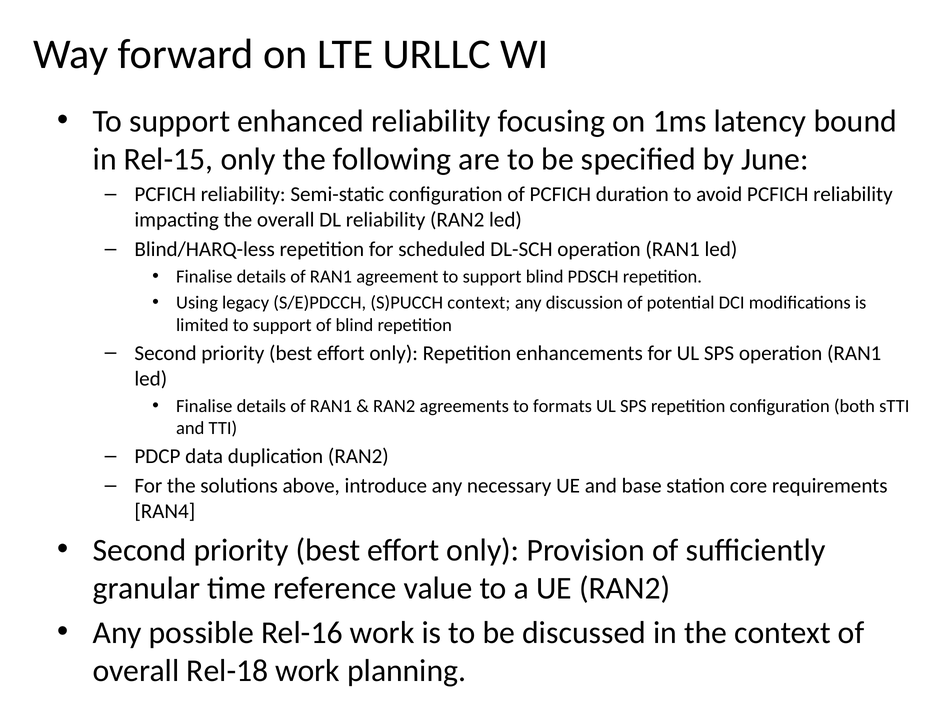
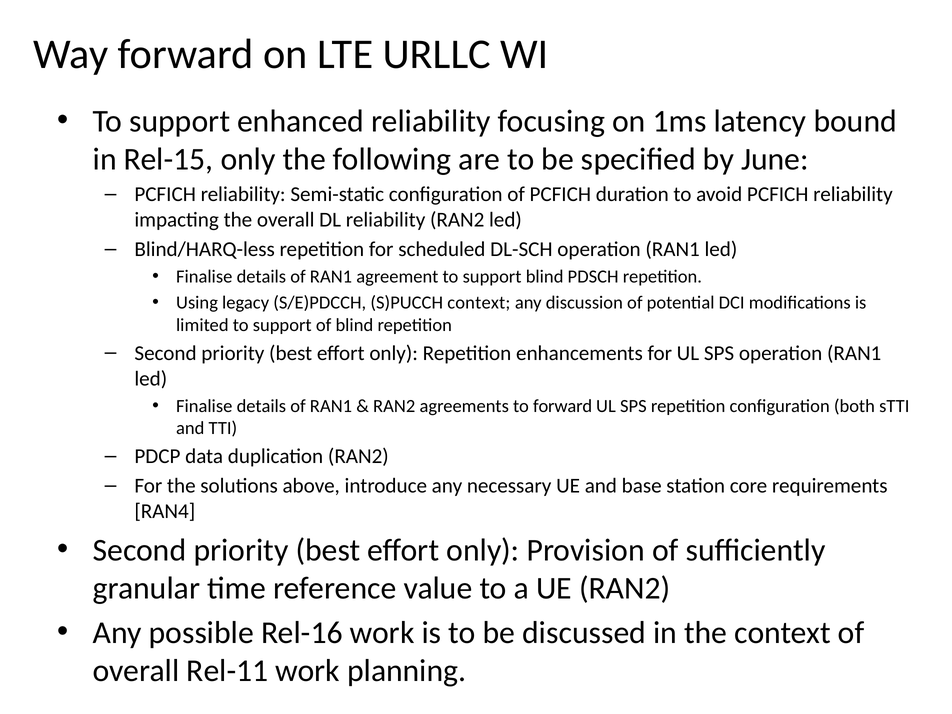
to formats: formats -> forward
Rel-18: Rel-18 -> Rel-11
